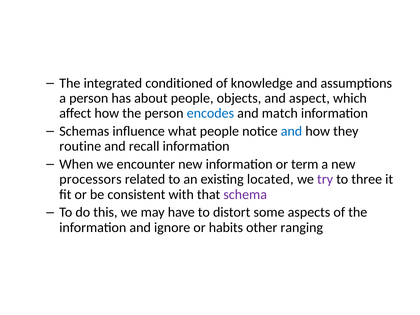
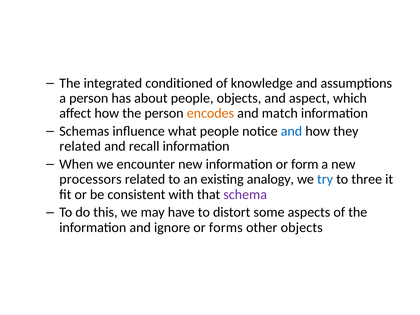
encodes colour: blue -> orange
routine at (80, 146): routine -> related
term: term -> form
located: located -> analogy
try colour: purple -> blue
habits: habits -> forms
other ranging: ranging -> objects
